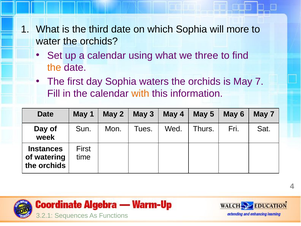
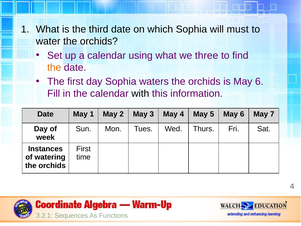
more: more -> must
is May 7: 7 -> 6
with colour: orange -> black
